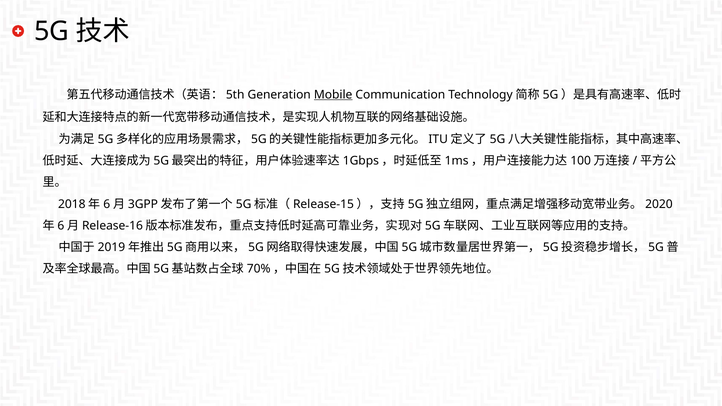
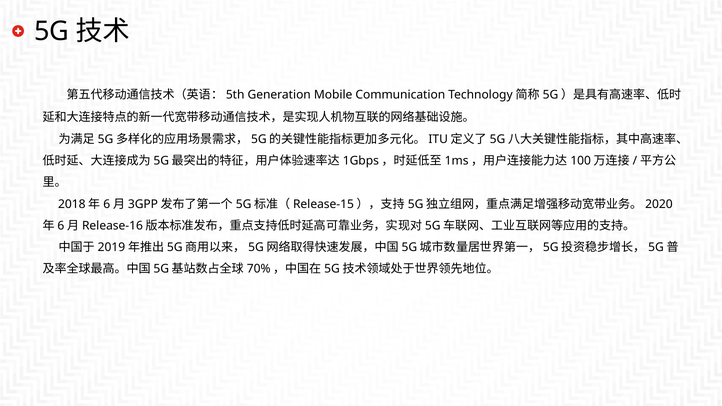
Mobile underline: present -> none
